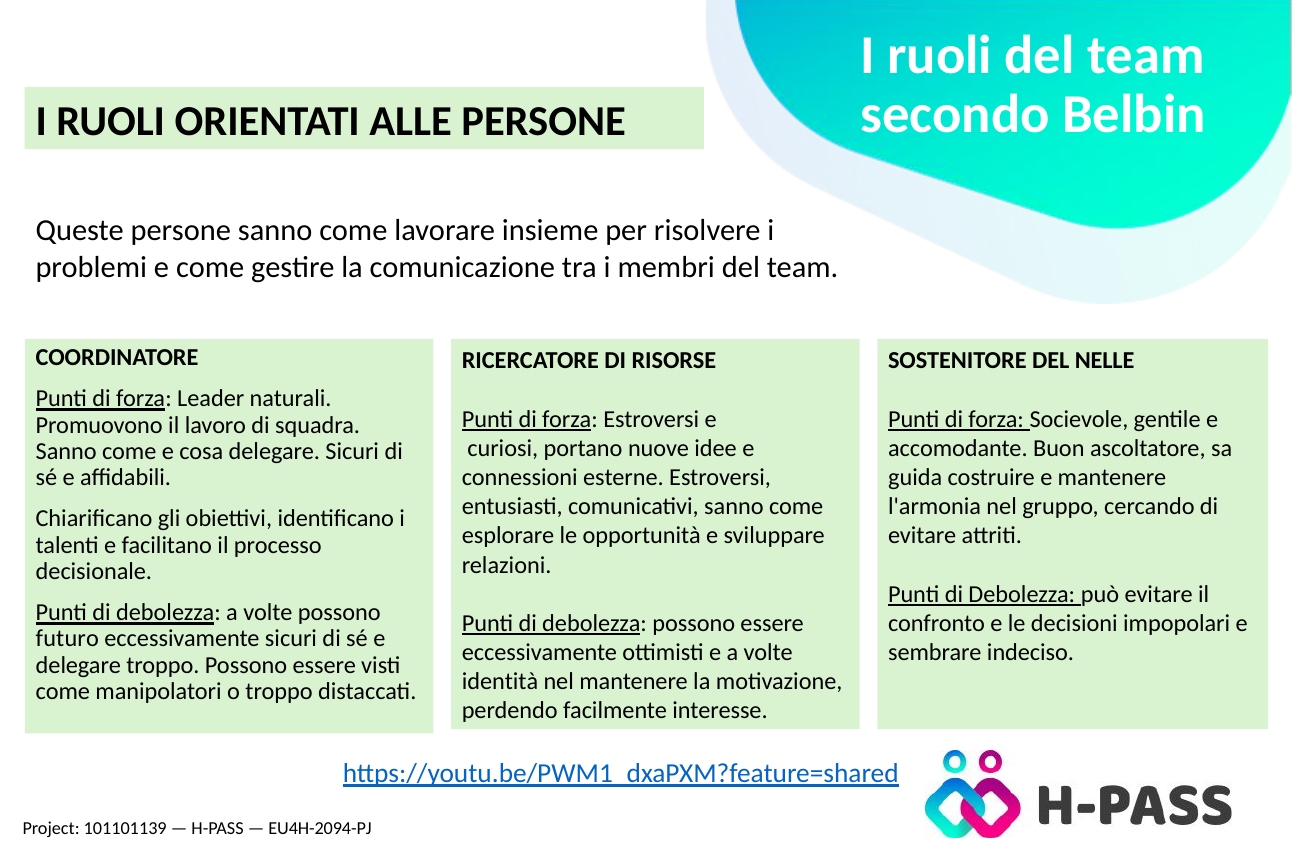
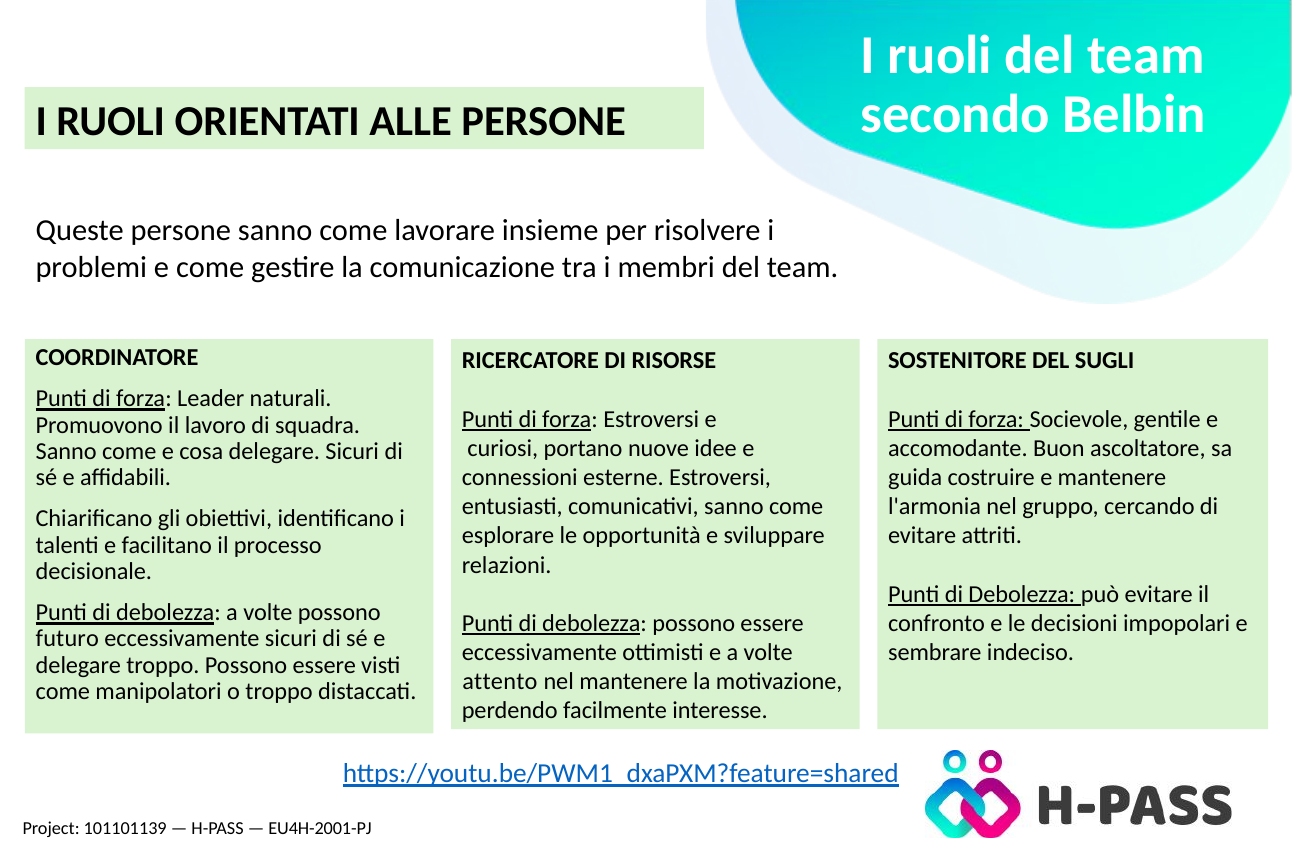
NELLE: NELLE -> SUGLI
identità: identità -> attento
EU4H-2094-PJ: EU4H-2094-PJ -> EU4H-2001-PJ
